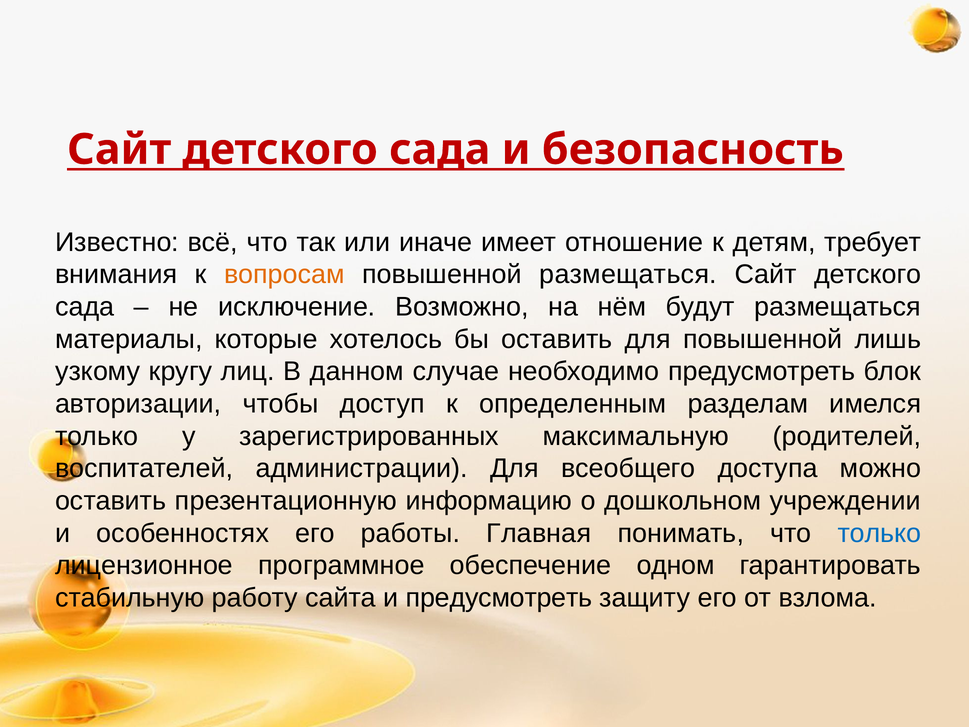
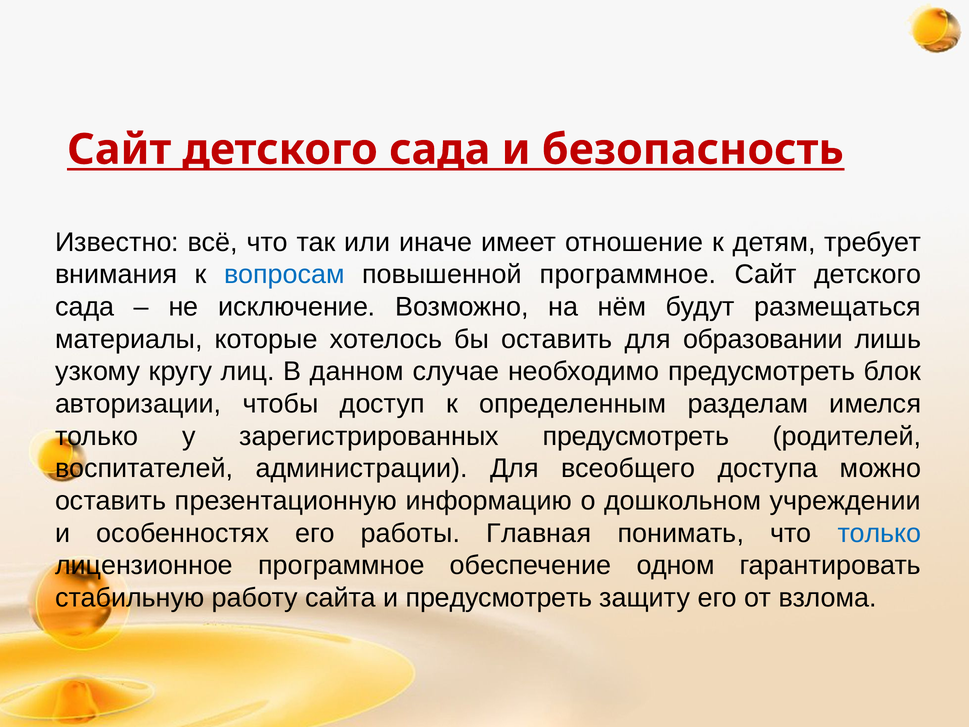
вопросам colour: orange -> blue
повышенной размещаться: размещаться -> программное
для повышенной: повышенной -> образовании
зарегистрированных максимальную: максимальную -> предусмотреть
